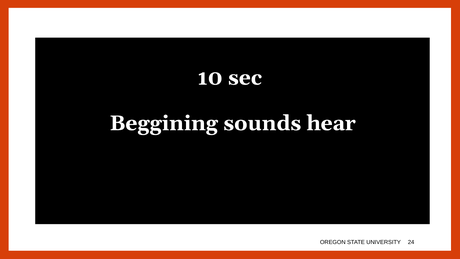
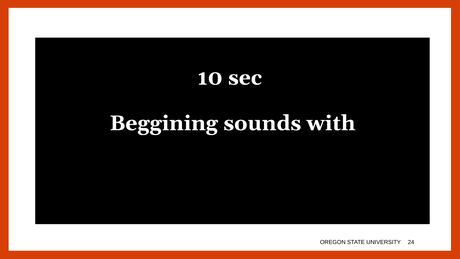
hear: hear -> with
